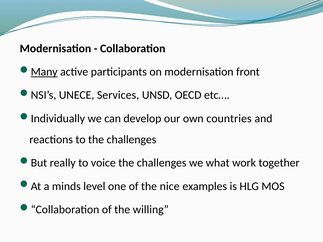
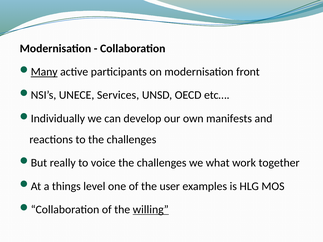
countries: countries -> manifests
minds: minds -> things
nice: nice -> user
willing underline: none -> present
